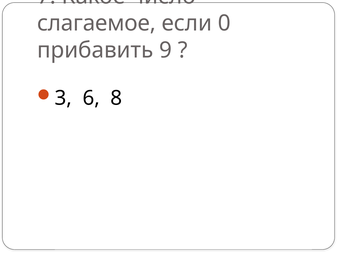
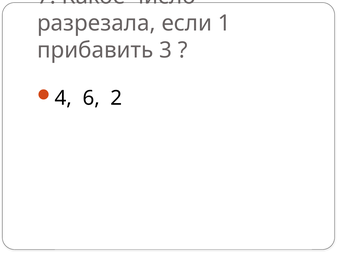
слагаемое: слагаемое -> разрезала
0: 0 -> 1
9: 9 -> 3
3: 3 -> 4
8: 8 -> 2
